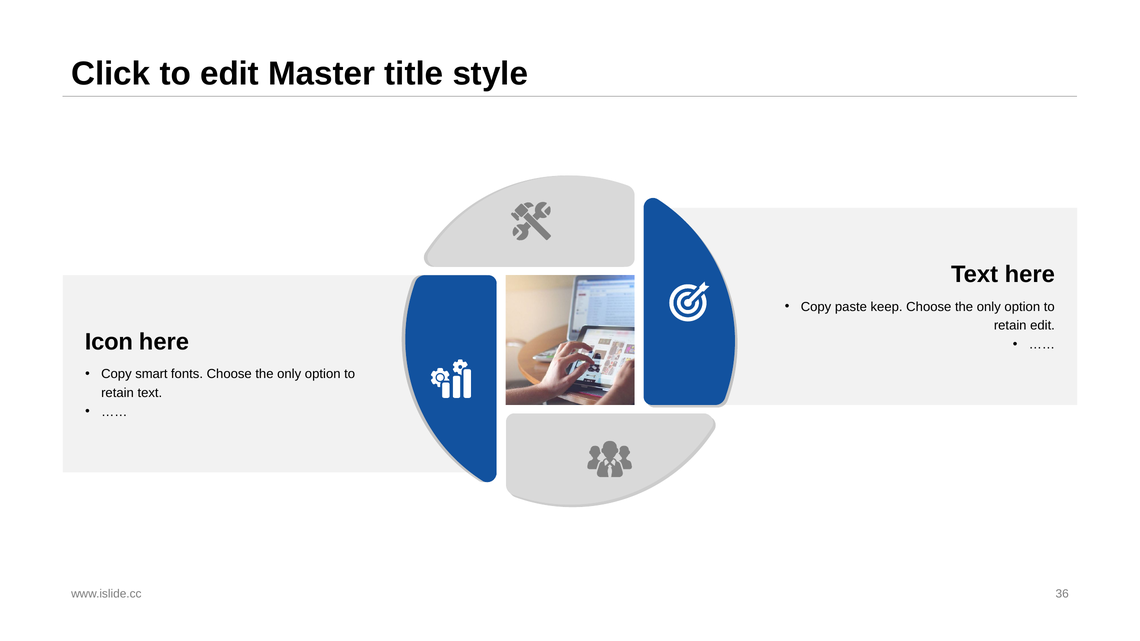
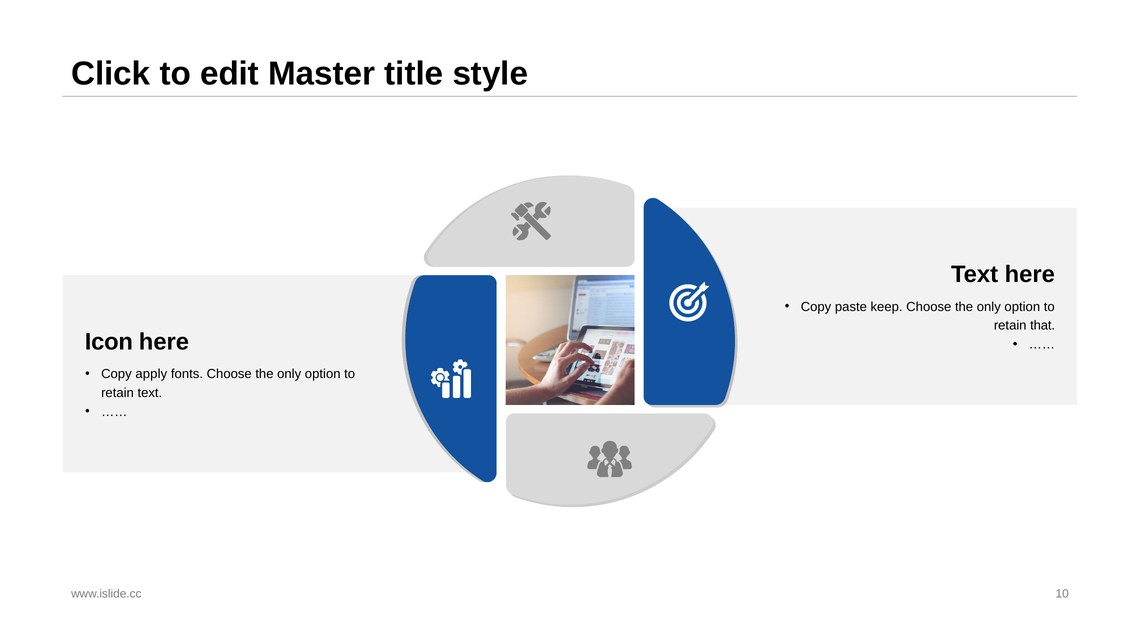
retain edit: edit -> that
smart: smart -> apply
36: 36 -> 10
